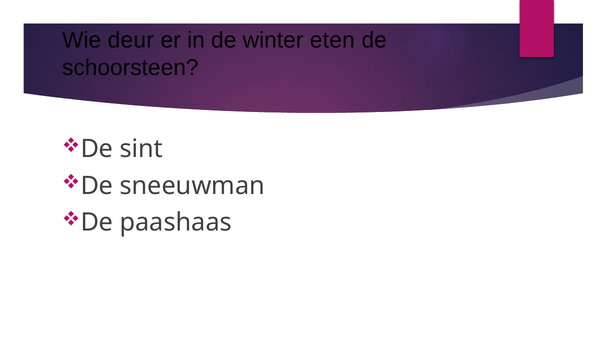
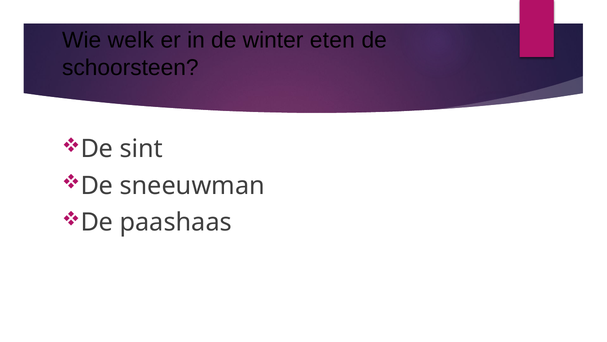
deur: deur -> welk
